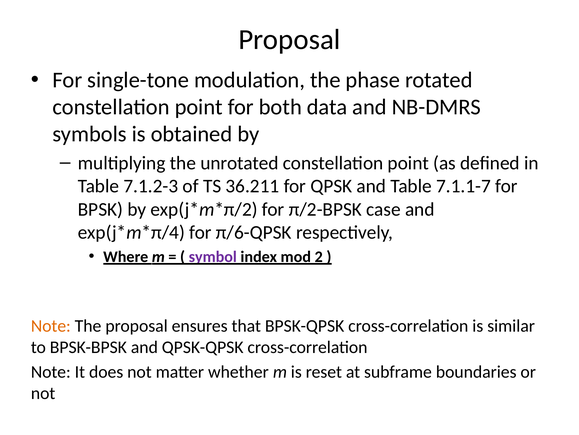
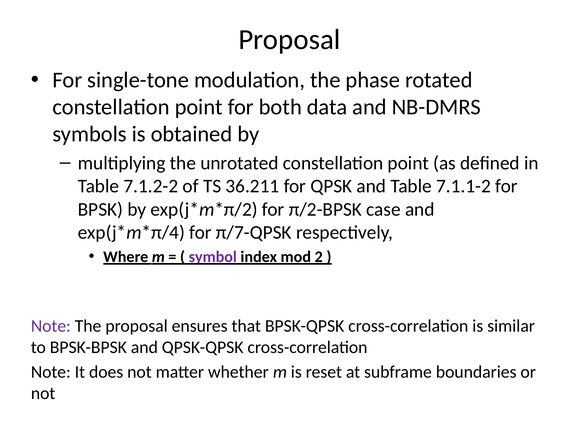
7.1.2-3: 7.1.2-3 -> 7.1.2-2
7.1.1-7: 7.1.1-7 -> 7.1.1-2
π/6-QPSK: π/6-QPSK -> π/7-QPSK
Note at (51, 325) colour: orange -> purple
